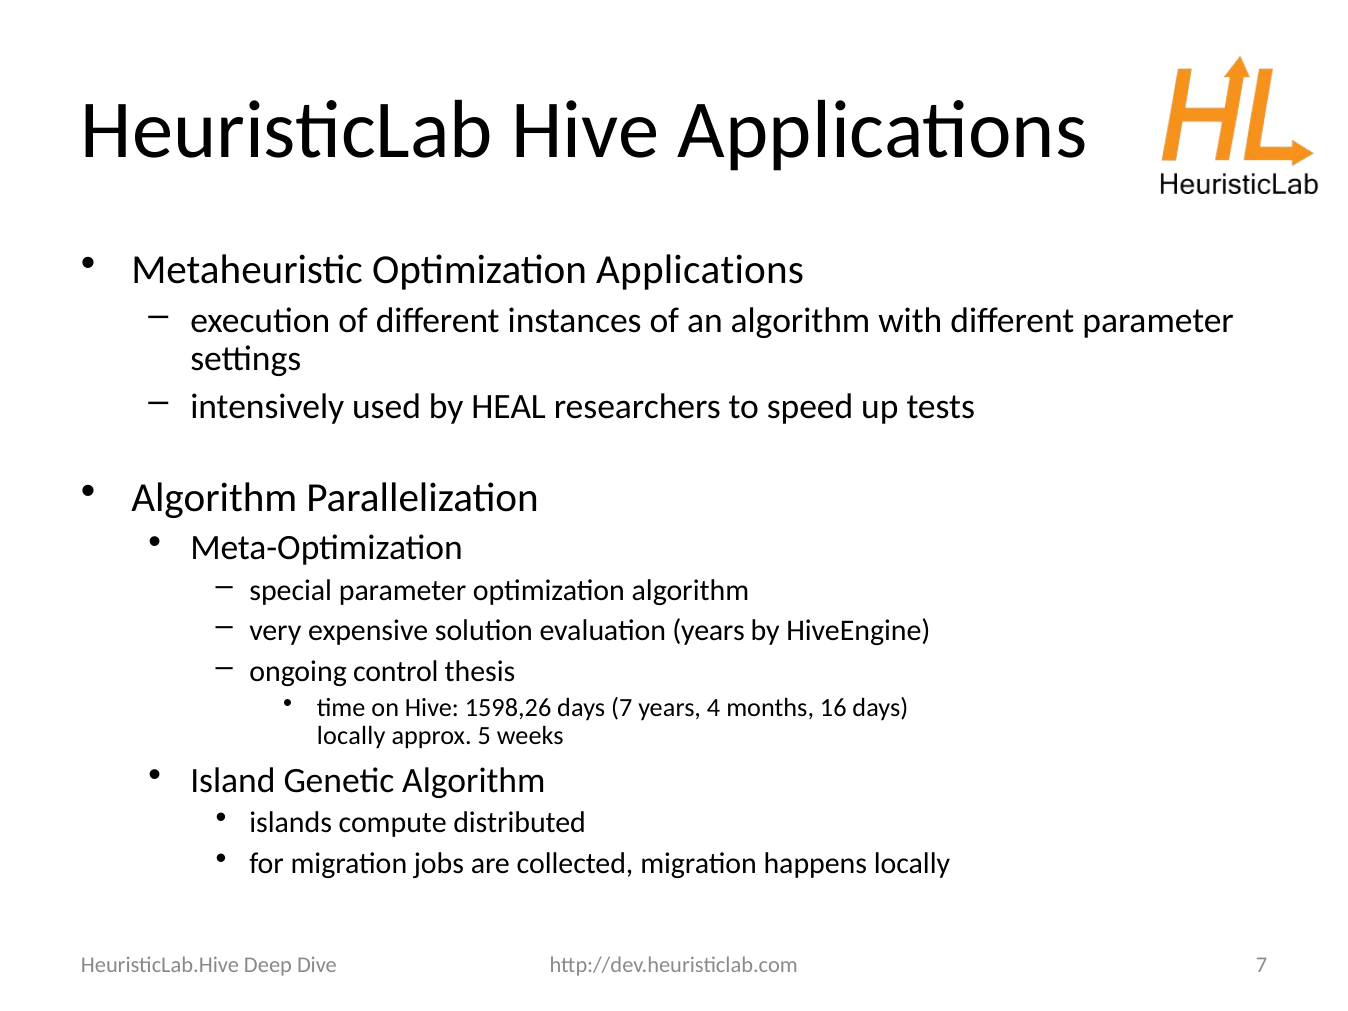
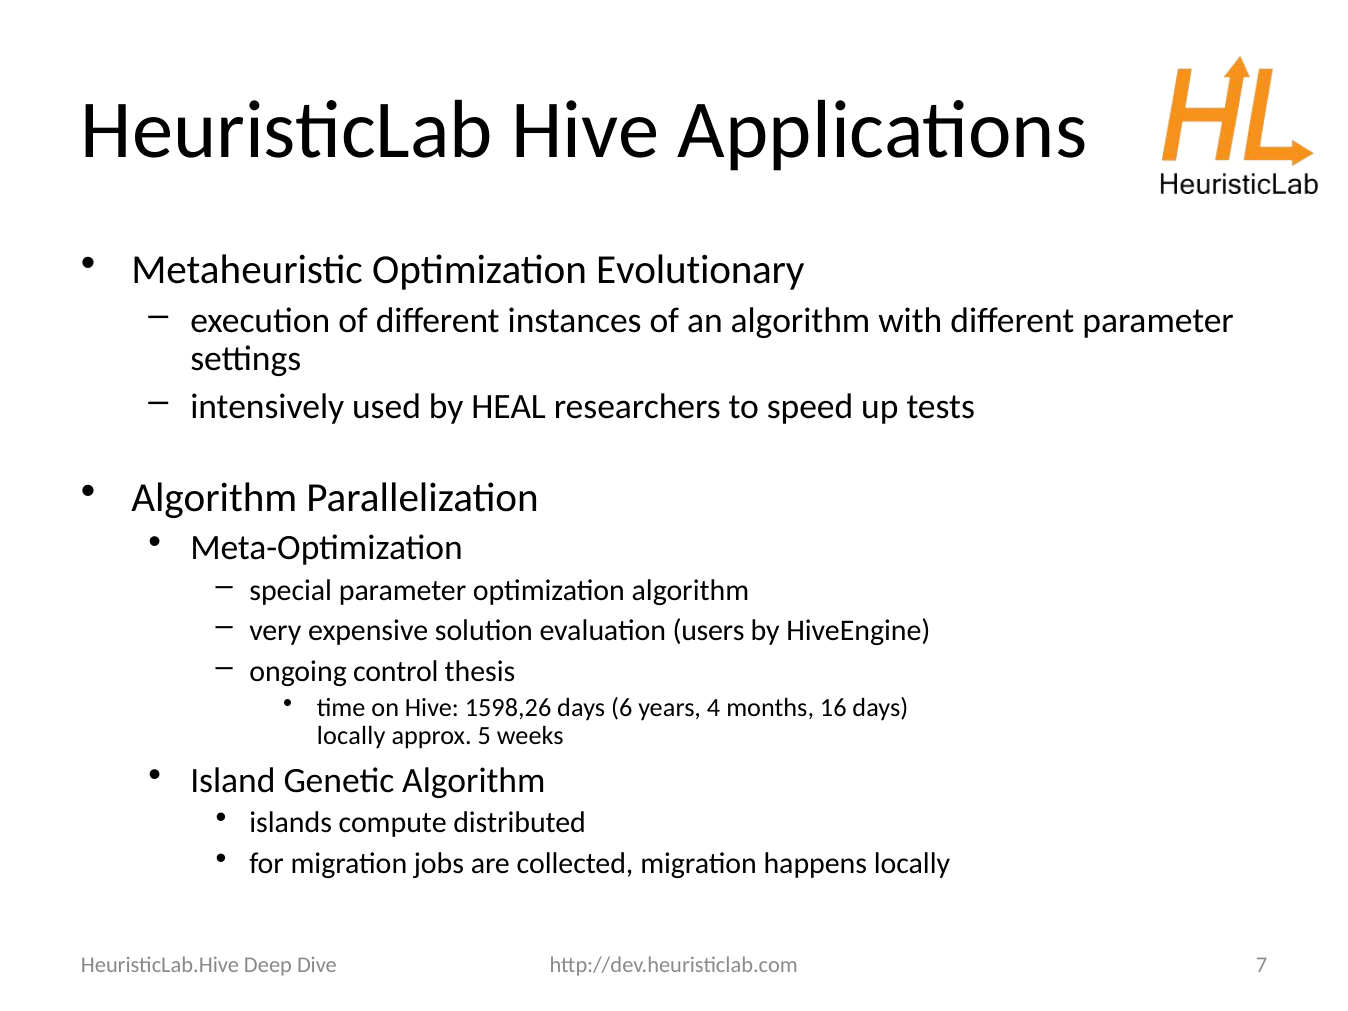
Optimization Applications: Applications -> Evolutionary
evaluation years: years -> users
days 7: 7 -> 6
